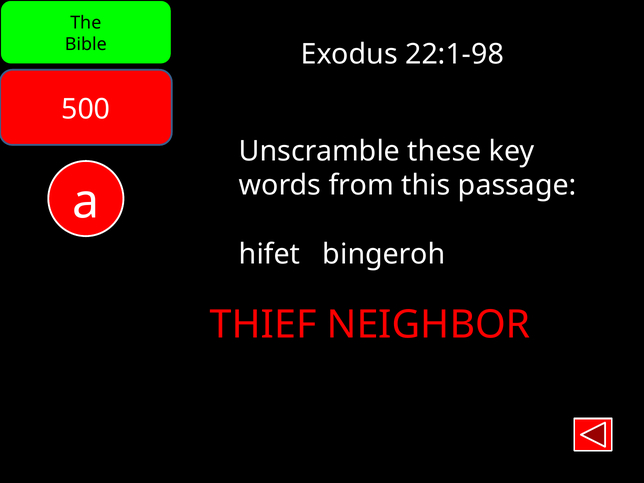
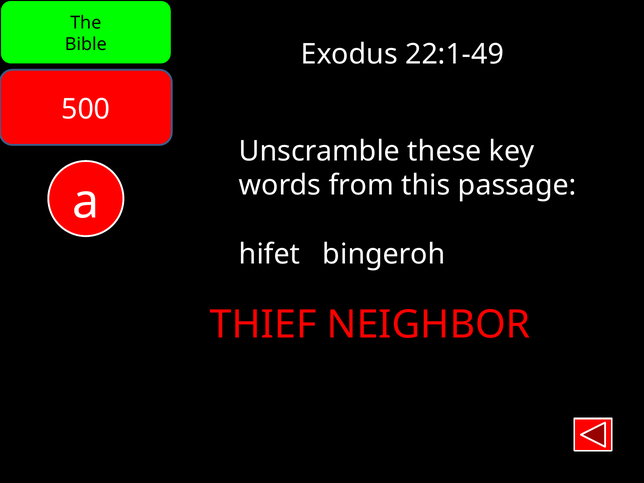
22:1-98: 22:1-98 -> 22:1-49
